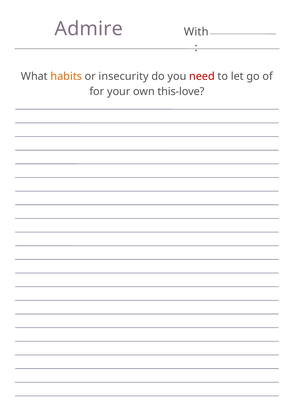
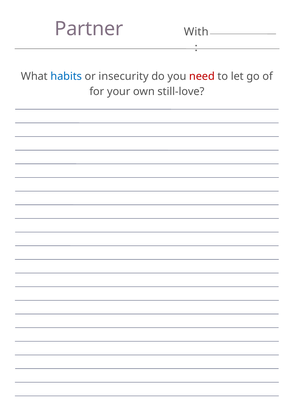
Admire: Admire -> Partner
habits colour: orange -> blue
this-love: this-love -> still-love
